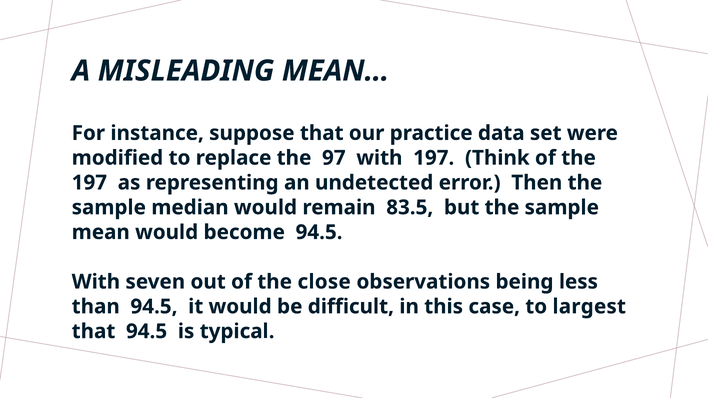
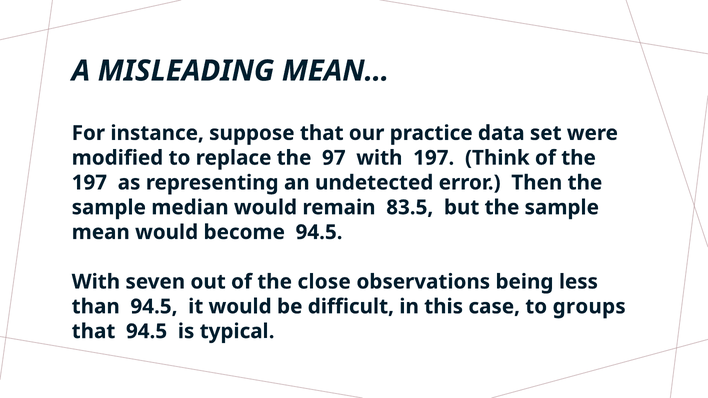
largest: largest -> groups
